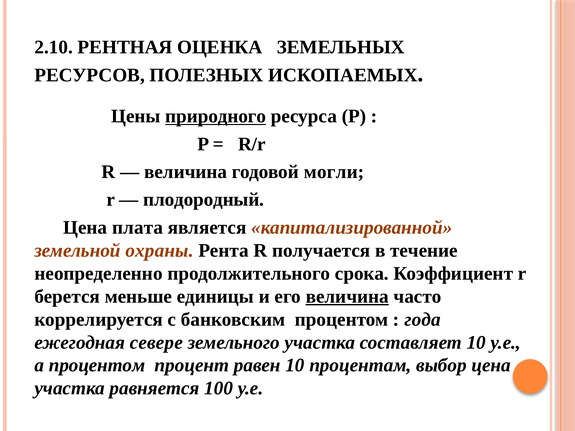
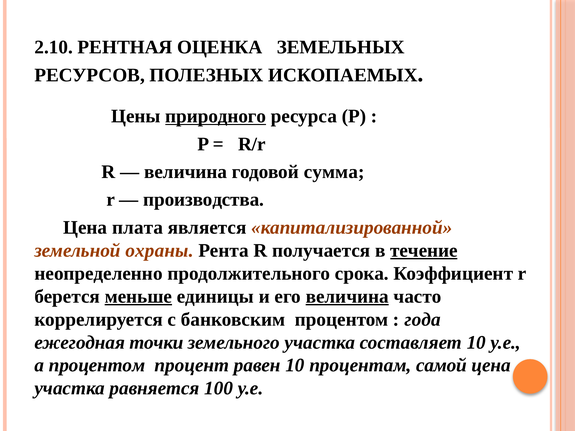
могли: могли -> сумма
плодородный: плодородный -> производства
течение underline: none -> present
меньше underline: none -> present
севере: севере -> точки
выбор: выбор -> самой
